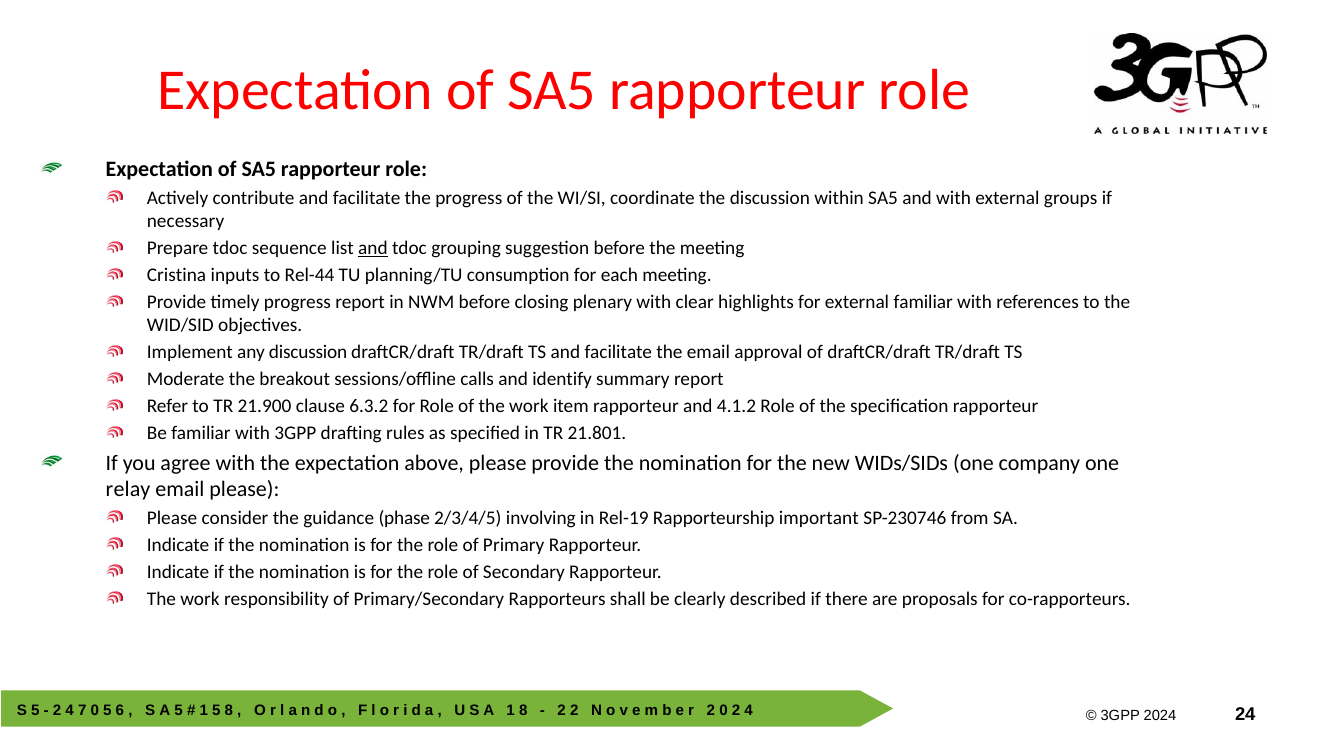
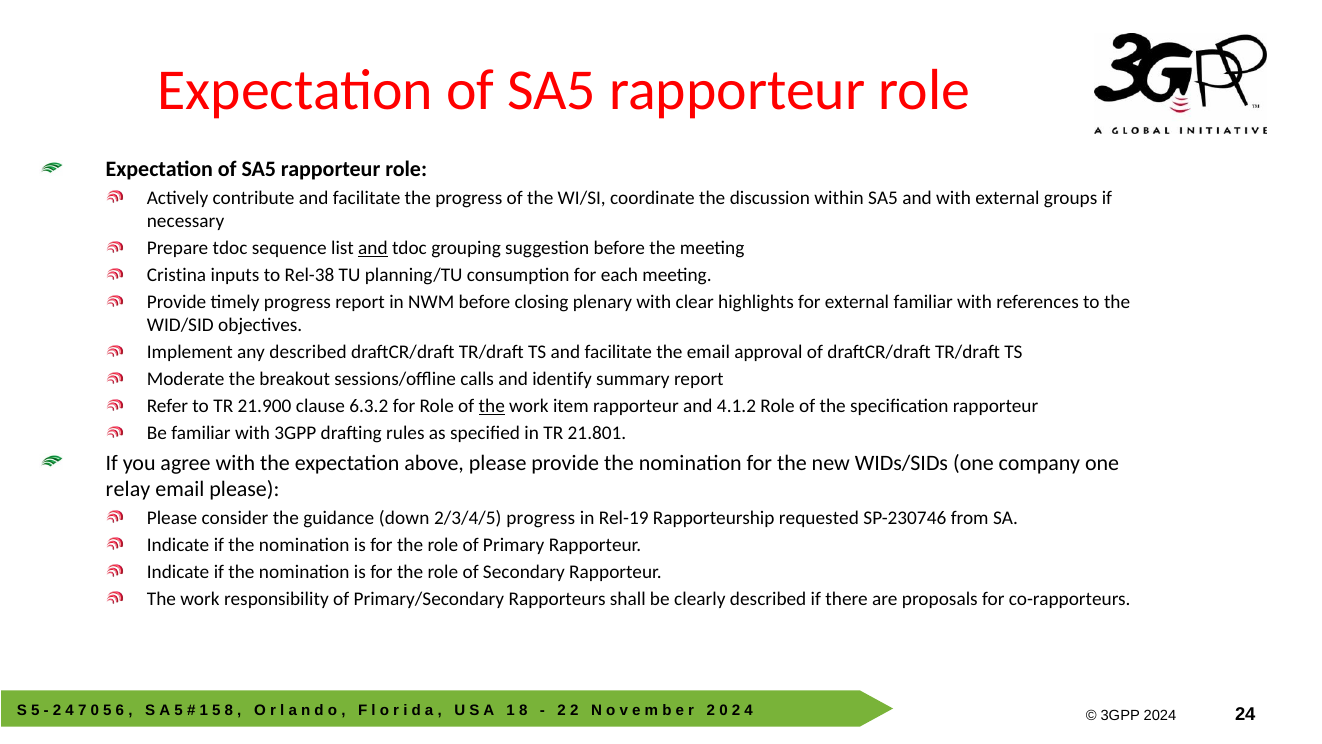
Rel-44: Rel-44 -> Rel-38
any discussion: discussion -> described
the at (492, 406) underline: none -> present
phase: phase -> down
2/3/4/5 involving: involving -> progress
important: important -> requested
